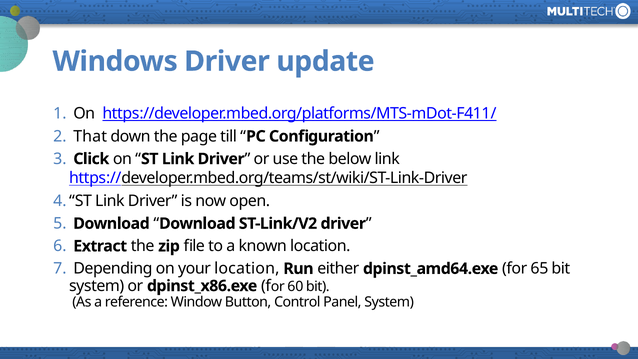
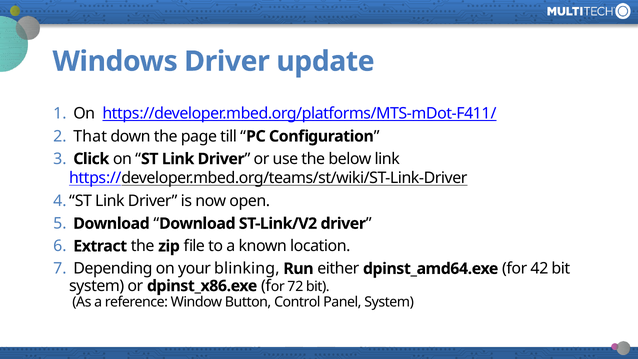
your location: location -> blinking
65: 65 -> 42
60: 60 -> 72
